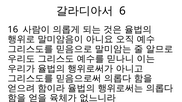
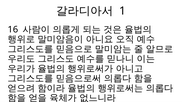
6: 6 -> 1
